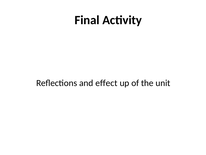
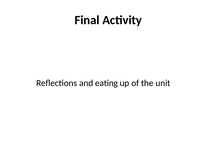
effect: effect -> eating
